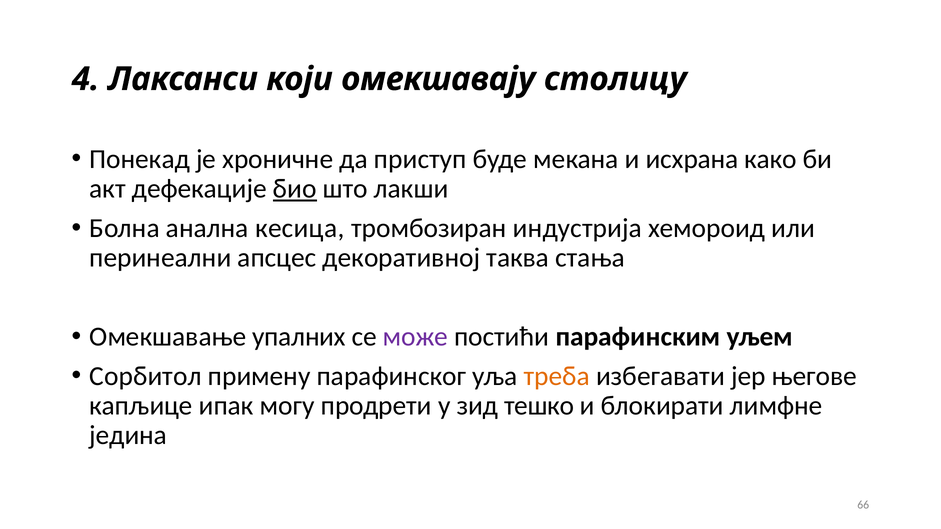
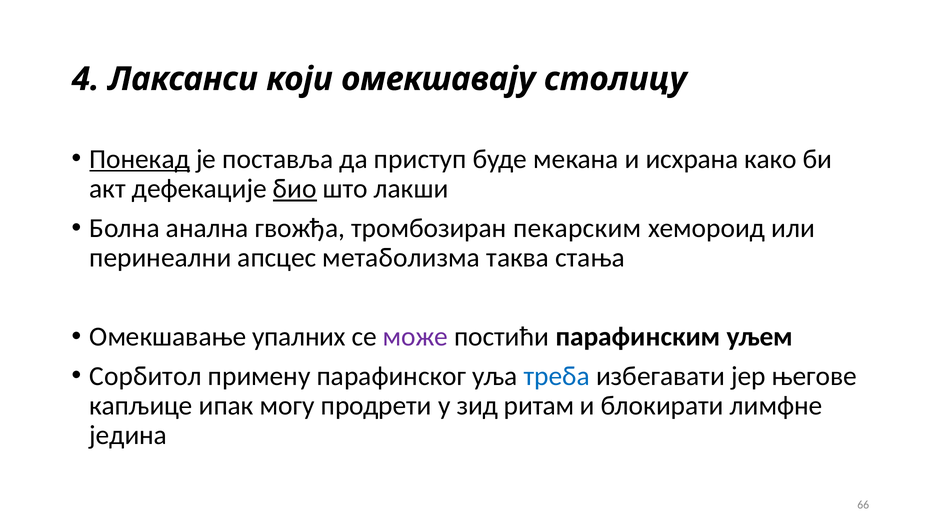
Понекад underline: none -> present
хроничне: хроничне -> поставља
кесица: кесица -> гвожђа
индустрија: индустрија -> пекарским
декоративној: декоративној -> метаболизма
треба colour: orange -> blue
тешко: тешко -> ритам
